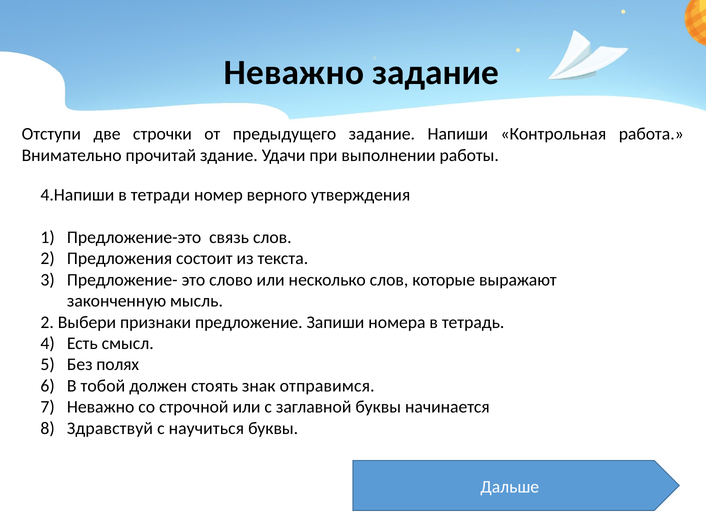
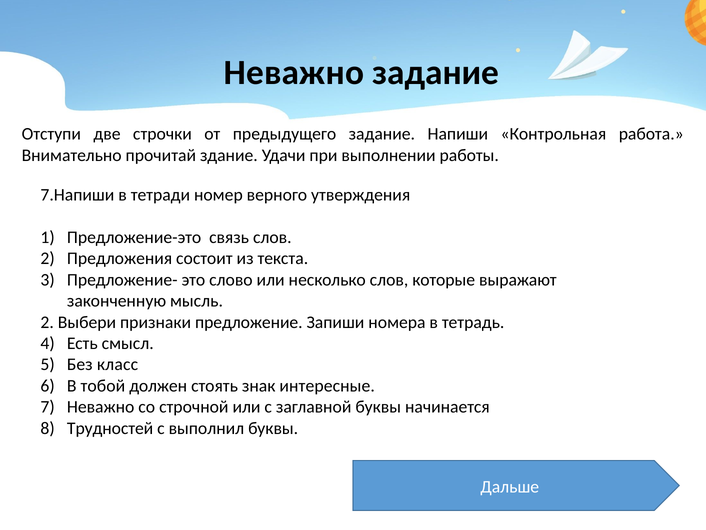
4.Напиши: 4.Напиши -> 7.Напиши
полях: полях -> класс
отправимся: отправимся -> интересные
Здравствуй: Здравствуй -> Трудностей
научиться: научиться -> выполнил
